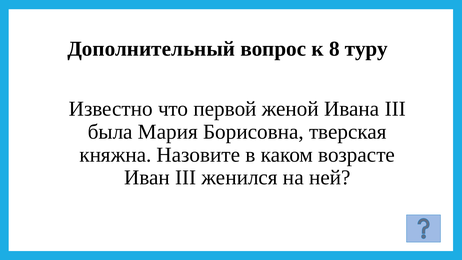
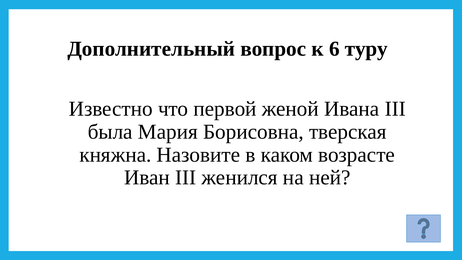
8: 8 -> 6
